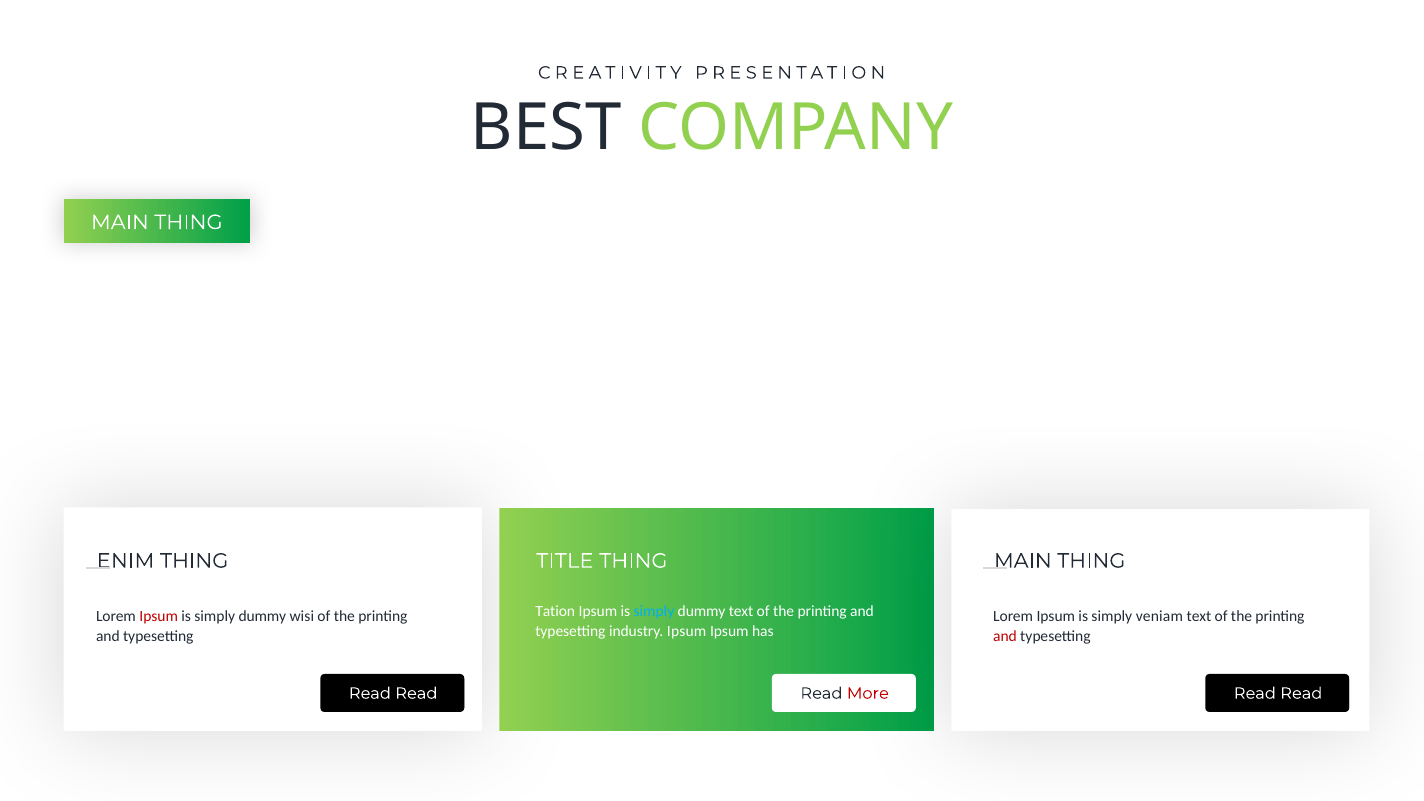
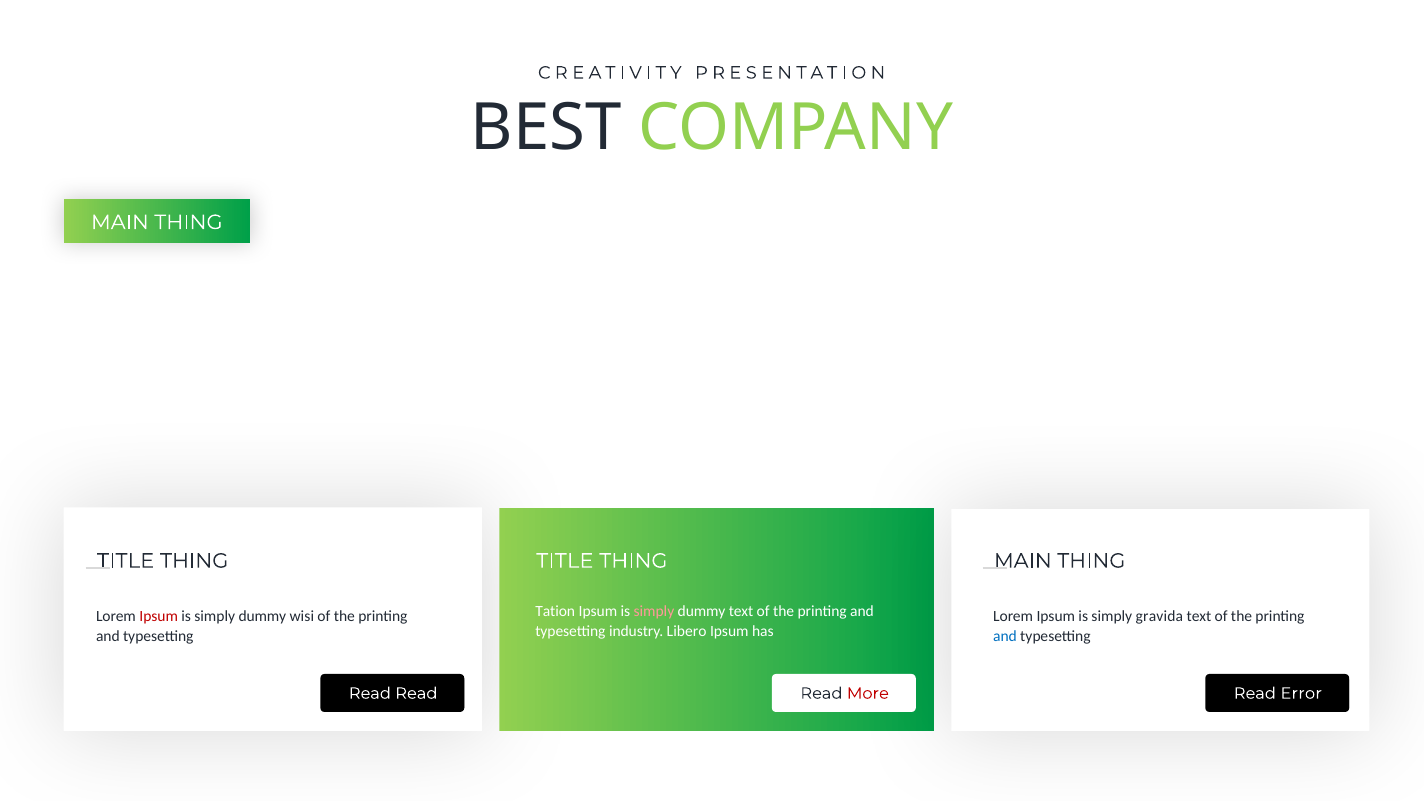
ENIM at (126, 561): ENIM -> TITLE
simply at (654, 611) colour: light blue -> pink
veniam: veniam -> gravida
industry Ipsum: Ipsum -> Libero
and at (1005, 636) colour: red -> blue
Read at (1301, 693): Read -> Error
